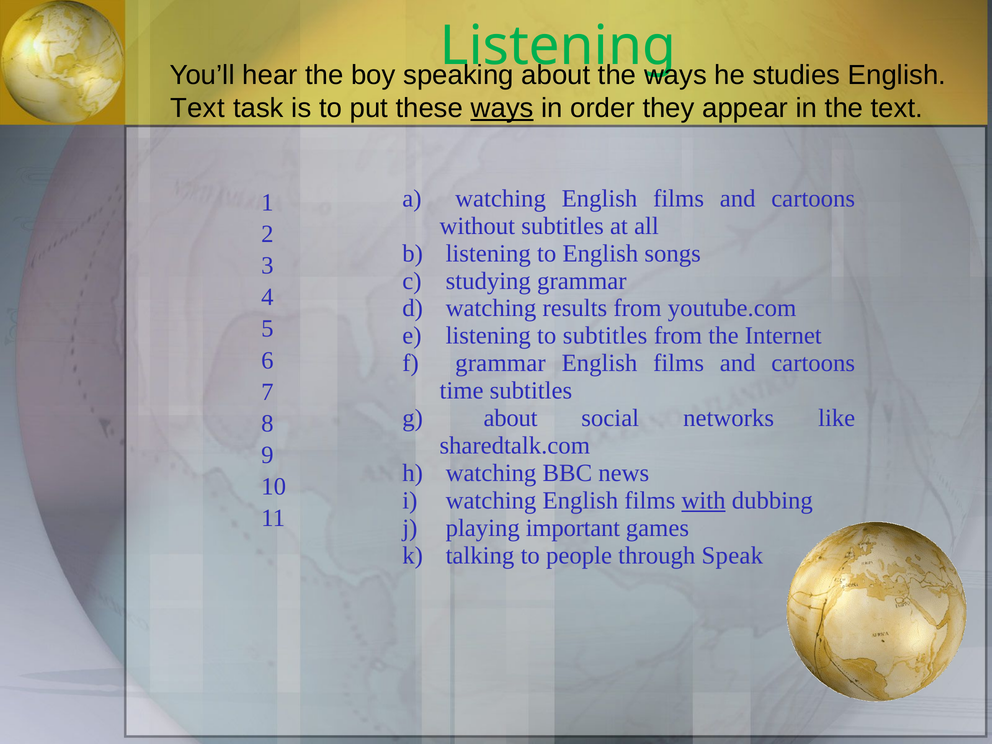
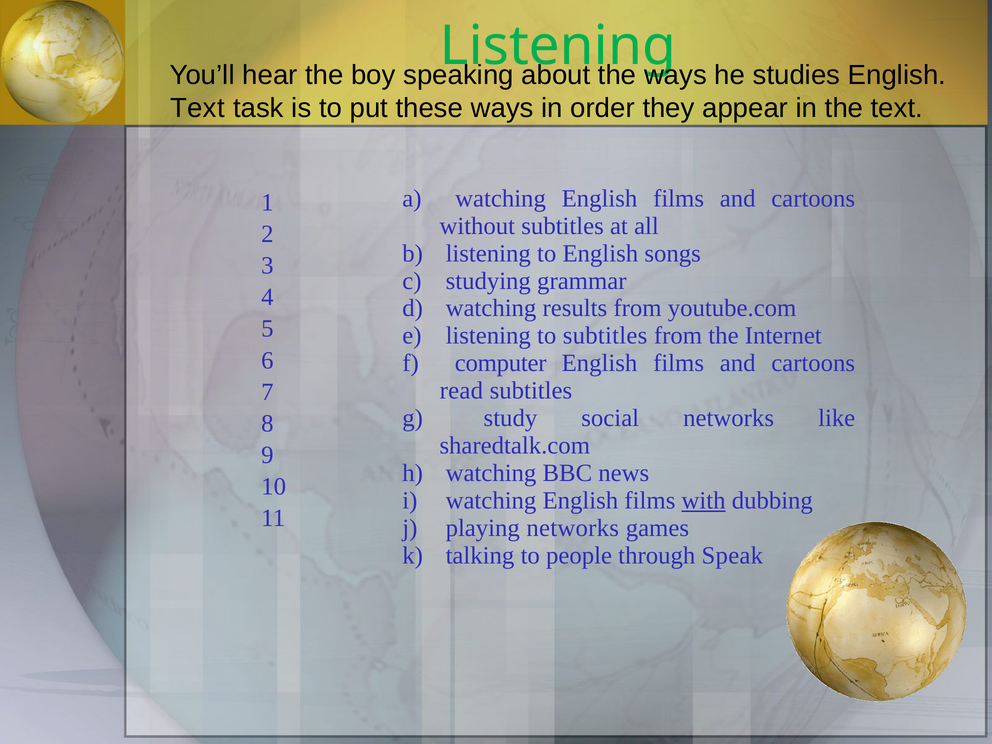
ways at (502, 108) underline: present -> none
grammar at (500, 363): grammar -> computer
time: time -> read
about at (511, 418): about -> study
playing important: important -> networks
